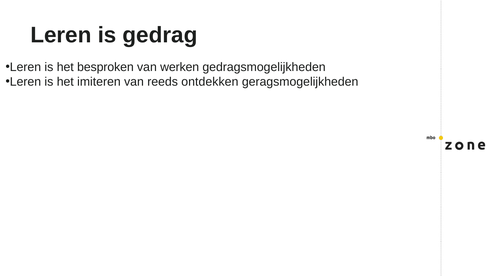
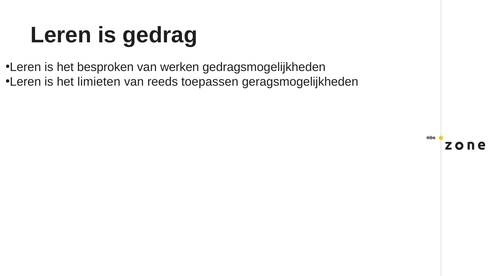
imiteren: imiteren -> limieten
ontdekken: ontdekken -> toepassen
